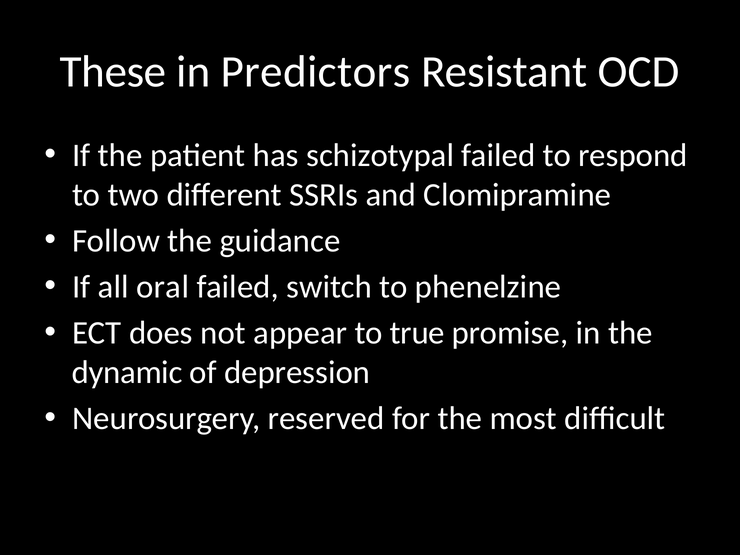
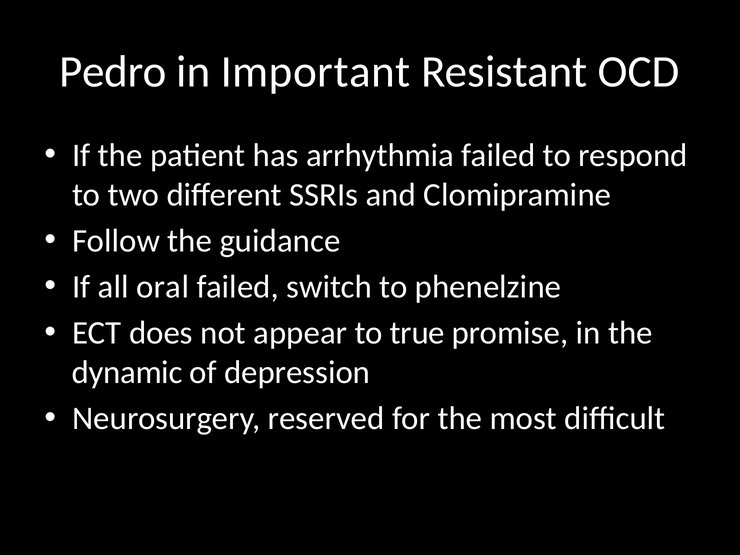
These: These -> Pedro
Predictors: Predictors -> Important
schizotypal: schizotypal -> arrhythmia
